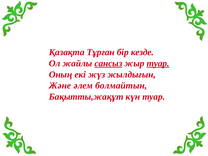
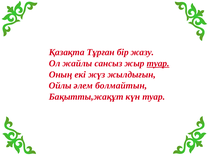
кезде: кезде -> жазу
сансыз underline: present -> none
Және: Және -> Ойлы
